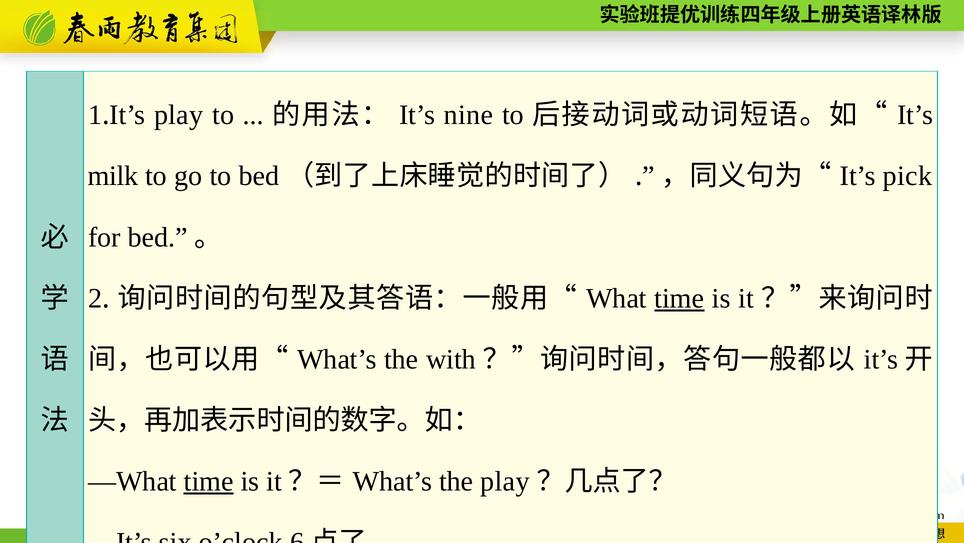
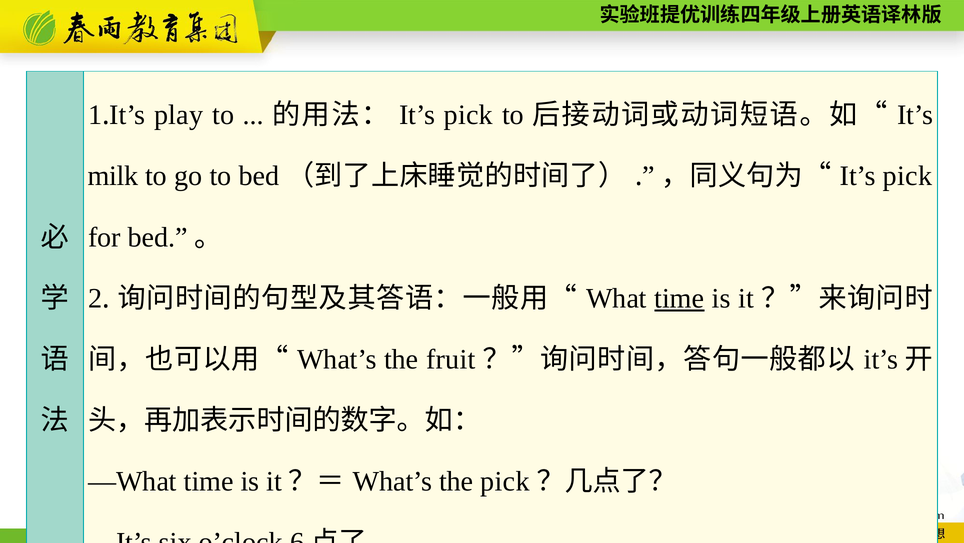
nine at (468, 115): nine -> pick
with: with -> fruit
time at (209, 481) underline: present -> none
the play: play -> pick
